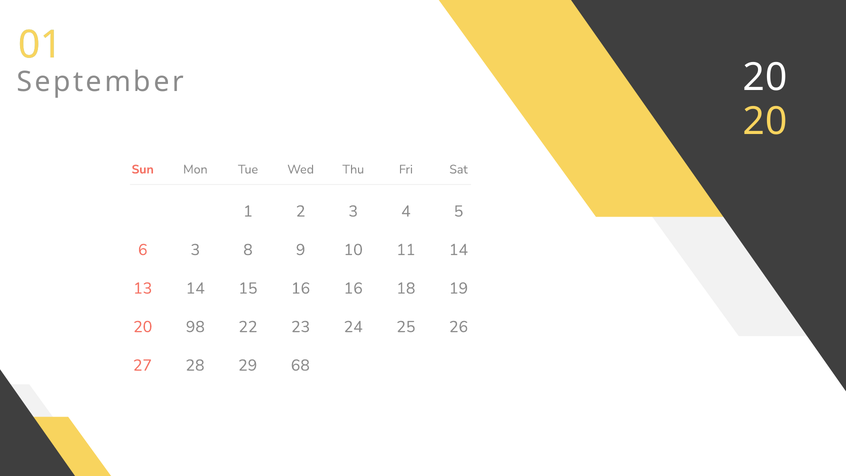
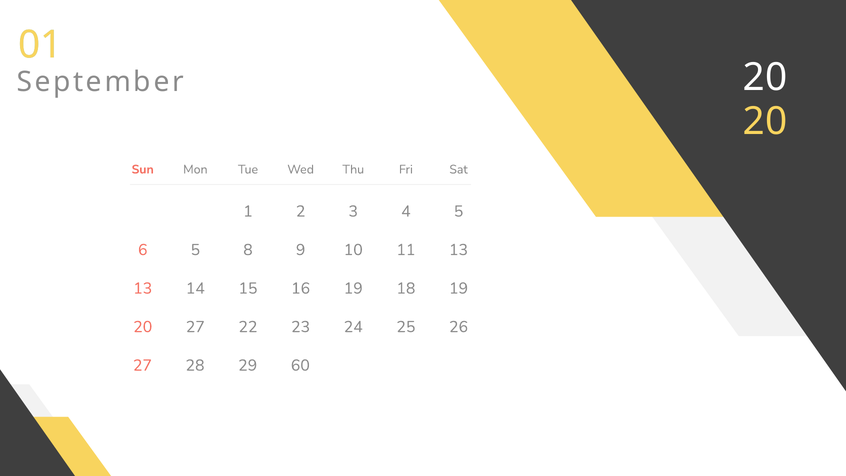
6 3: 3 -> 5
11 14: 14 -> 13
16 16: 16 -> 19
20 98: 98 -> 27
68: 68 -> 60
